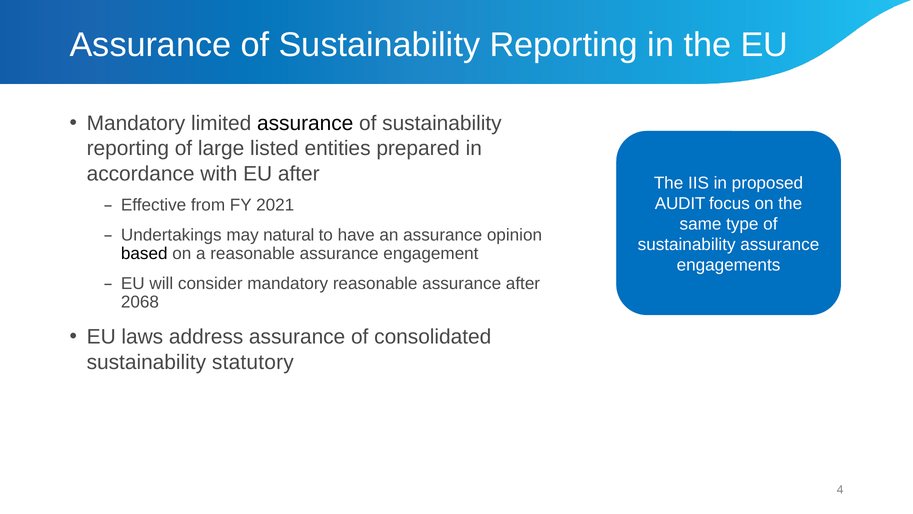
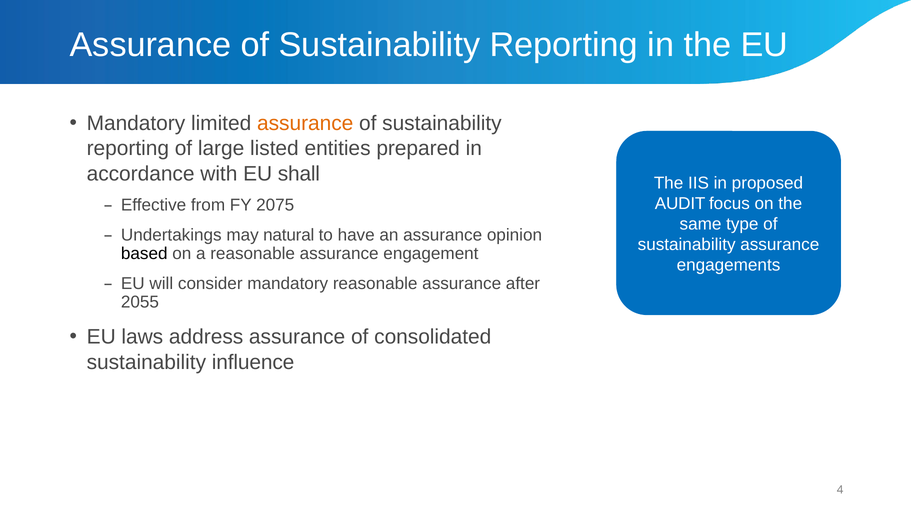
assurance at (305, 123) colour: black -> orange
EU after: after -> shall
2021: 2021 -> 2075
2068: 2068 -> 2055
statutory: statutory -> influence
